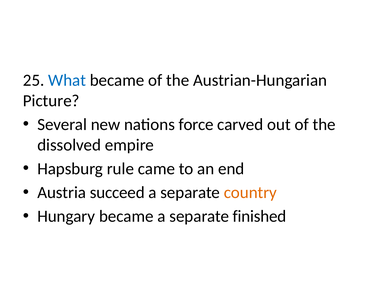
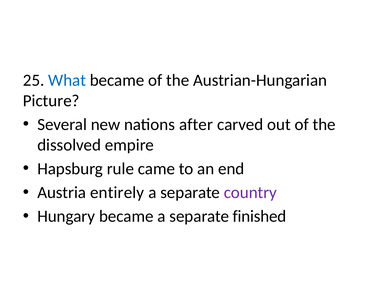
force: force -> after
succeed: succeed -> entirely
country colour: orange -> purple
